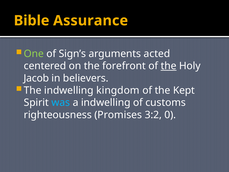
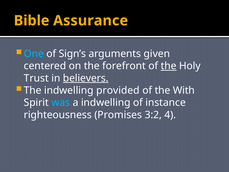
One colour: light green -> light blue
acted: acted -> given
Jacob: Jacob -> Trust
believers underline: none -> present
kingdom: kingdom -> provided
Kept: Kept -> With
customs: customs -> instance
0: 0 -> 4
